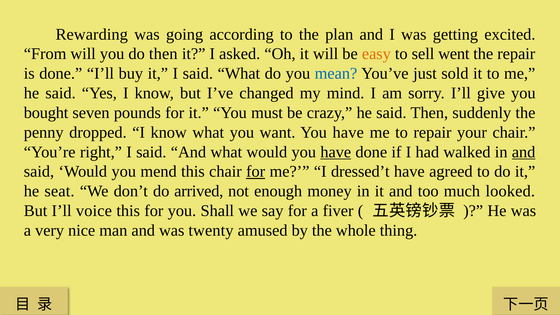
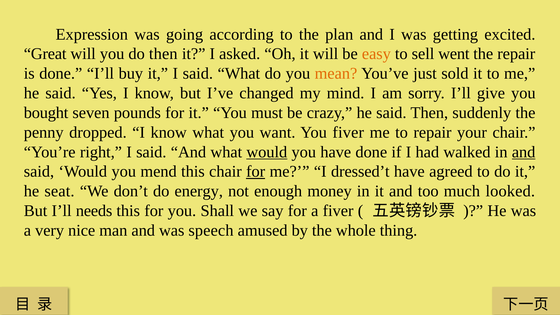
Rewarding: Rewarding -> Expression
From: From -> Great
mean colour: blue -> orange
want You have: have -> fiver
would at (267, 152) underline: none -> present
have at (336, 152) underline: present -> none
arrived: arrived -> energy
voice: voice -> needs
twenty: twenty -> speech
